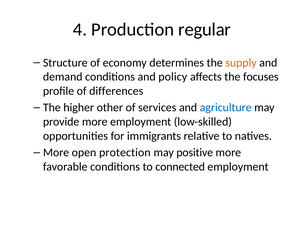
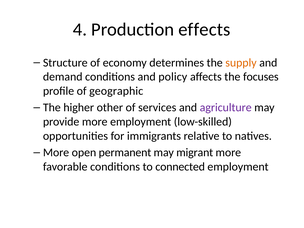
regular: regular -> effects
differences: differences -> geographic
agriculture colour: blue -> purple
protection: protection -> permanent
positive: positive -> migrant
